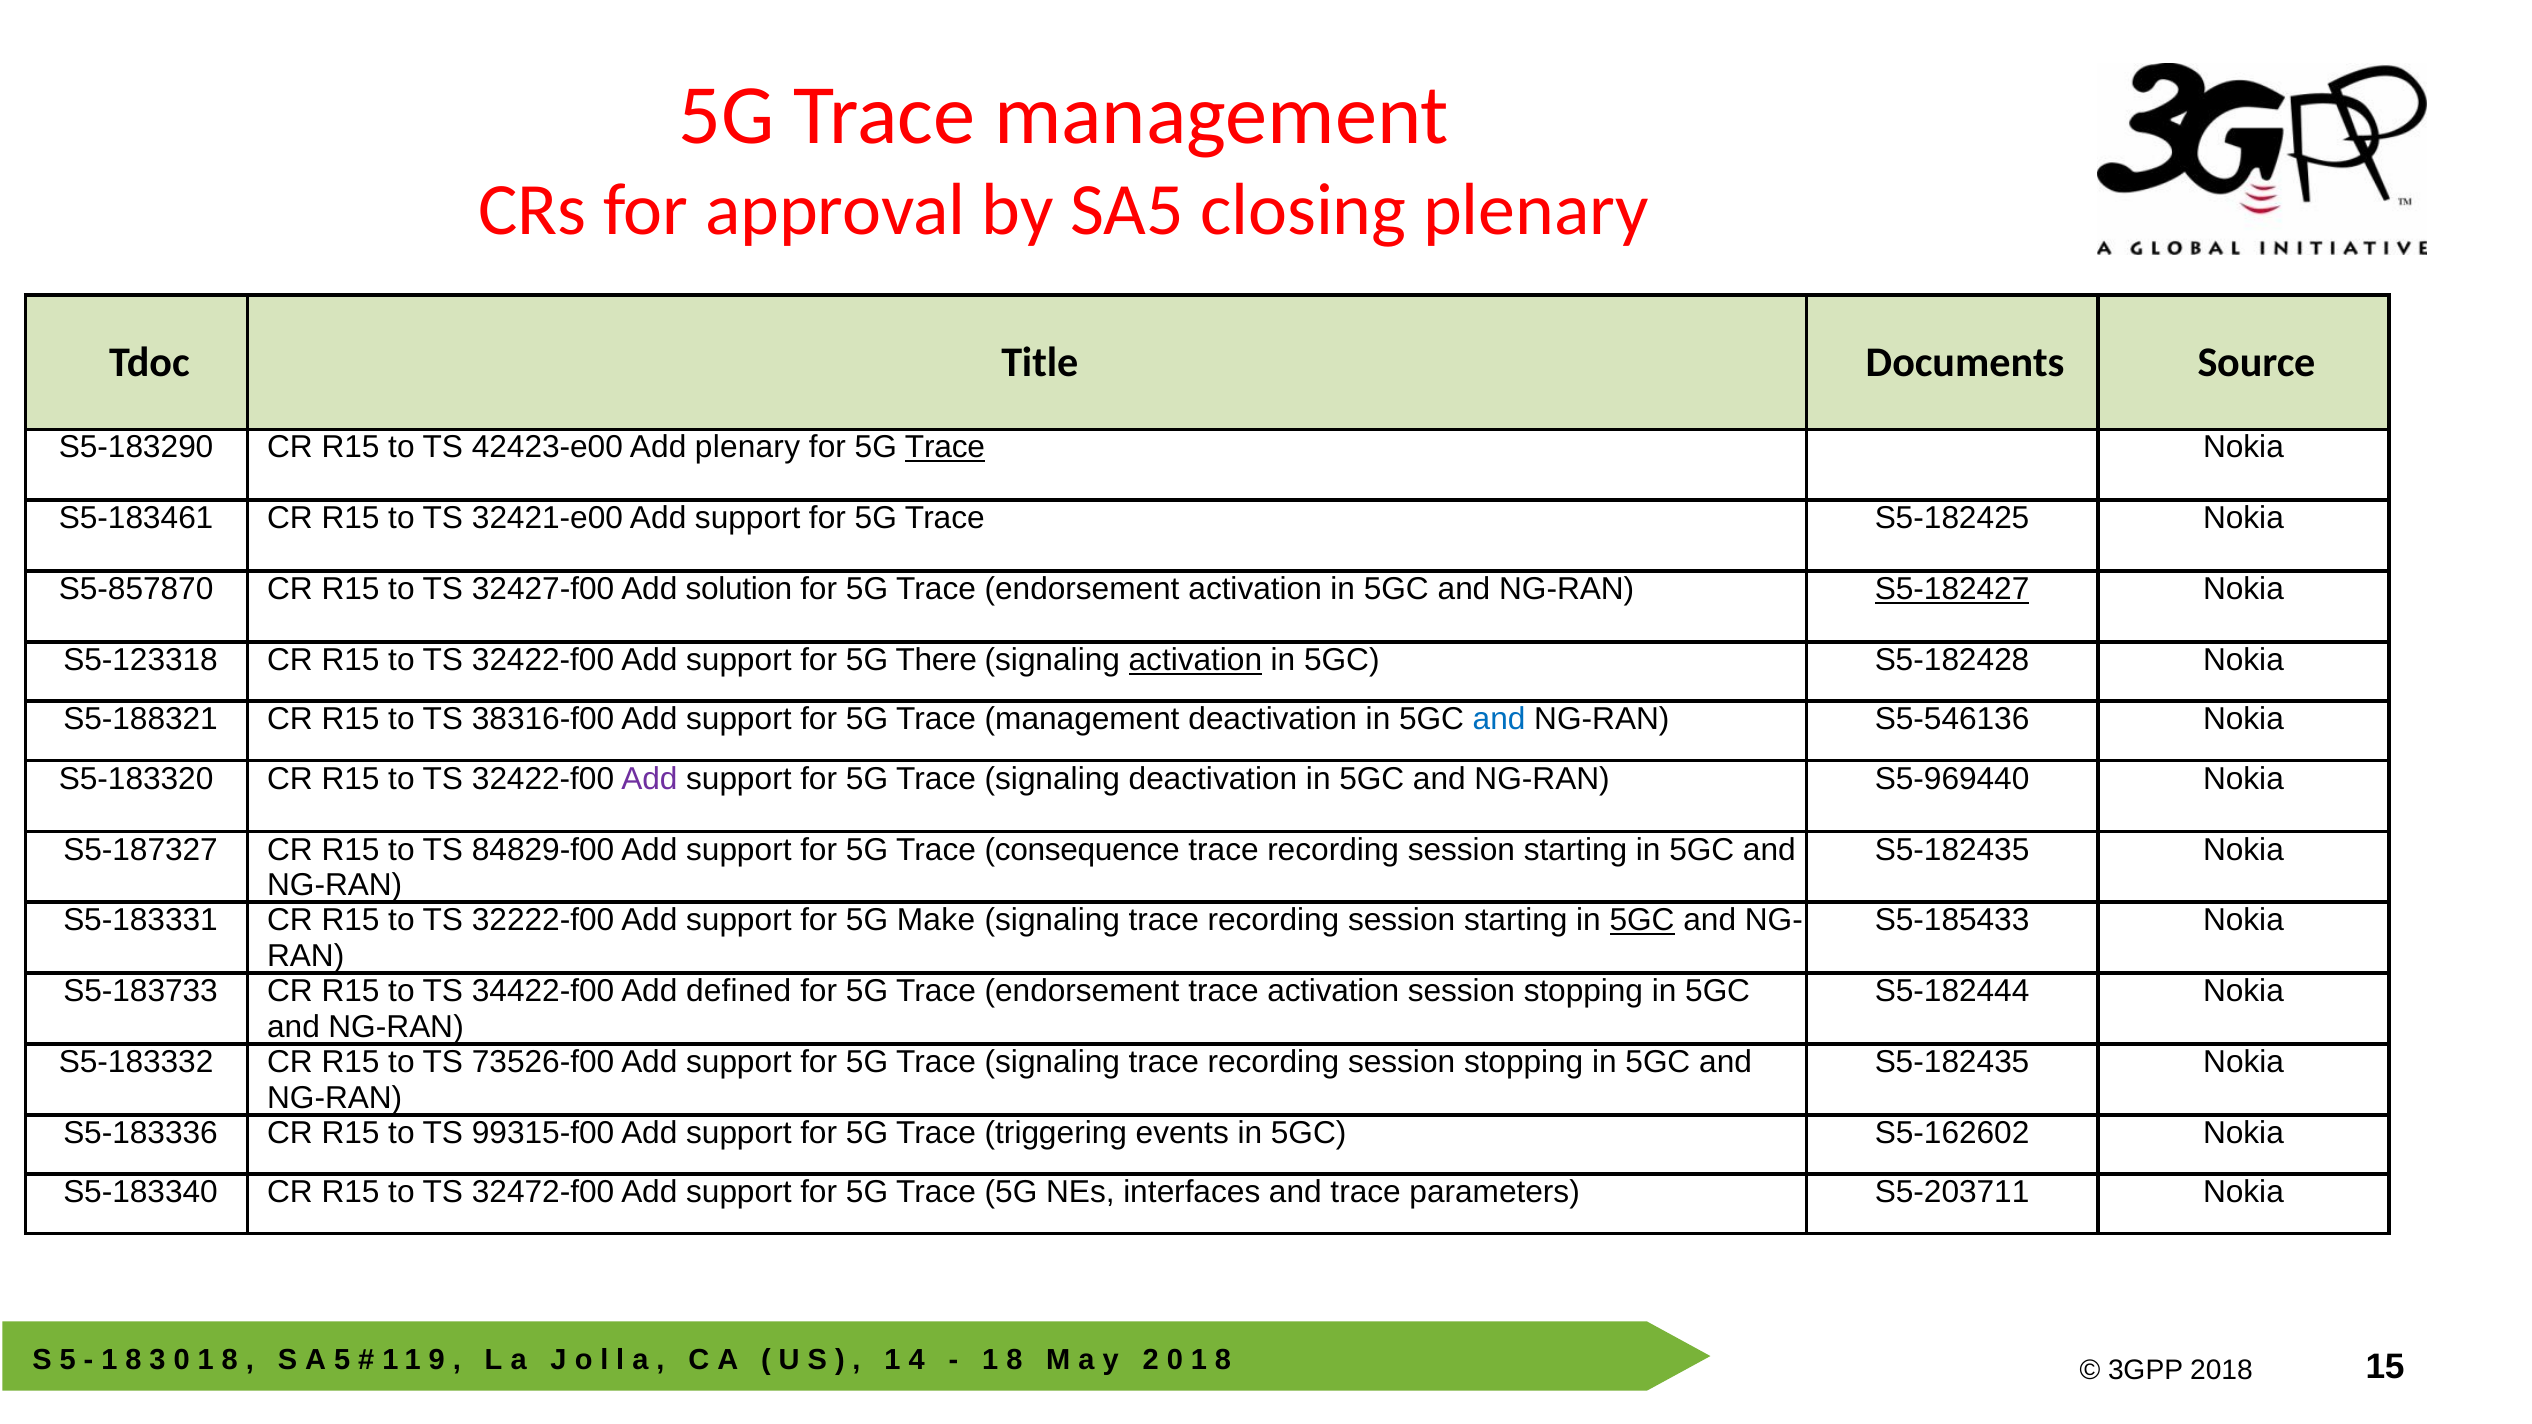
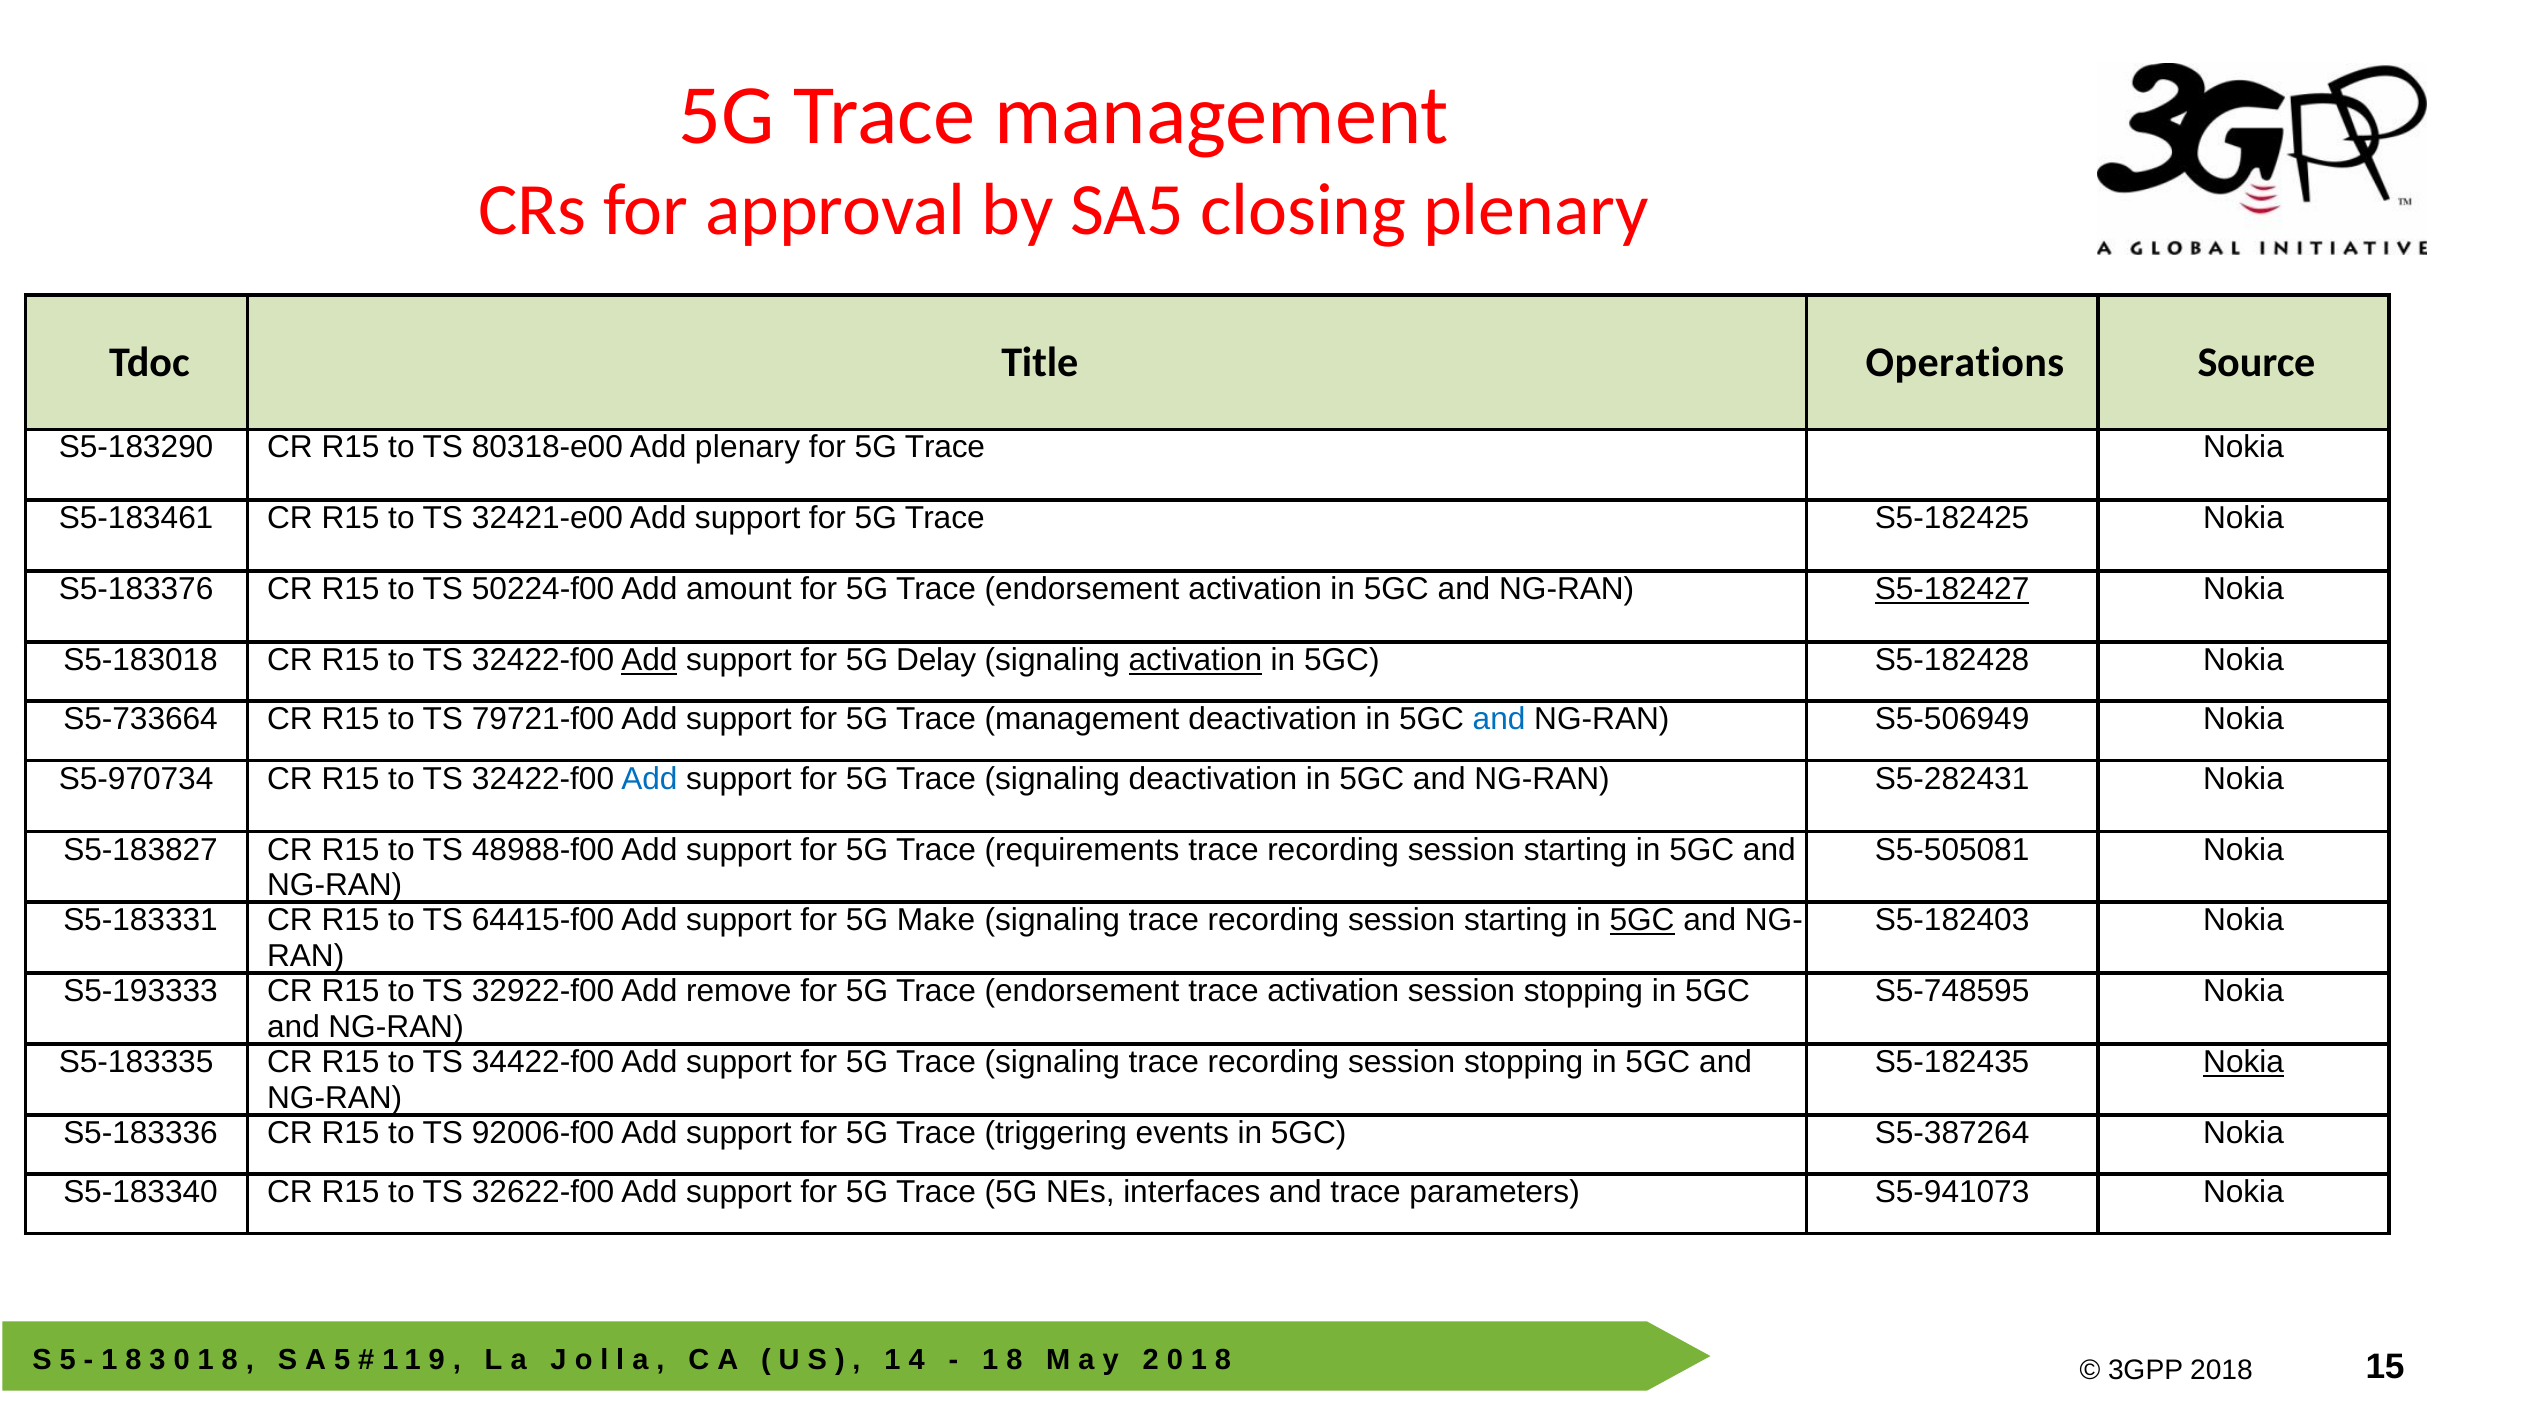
Documents: Documents -> Operations
42423-e00: 42423-e00 -> 80318-e00
Trace at (945, 448) underline: present -> none
S5‑857870: S5‑857870 -> S5‑183376
32427-f00: 32427-f00 -> 50224-f00
solution: solution -> amount
S5‑123318: S5‑123318 -> S5‑183018
Add at (649, 660) underline: none -> present
There: There -> Delay
S5‑188321: S5‑188321 -> S5‑733664
38316-f00: 38316-f00 -> 79721-f00
S5-546136: S5-546136 -> S5-506949
S5‑183320: S5‑183320 -> S5‑970734
Add at (649, 779) colour: purple -> blue
S5-969440: S5-969440 -> S5-282431
S5‑187327: S5‑187327 -> S5‑183827
84829-f00: 84829-f00 -> 48988-f00
consequence: consequence -> requirements
S5-182435 at (1952, 850): S5-182435 -> S5-505081
32222-f00: 32222-f00 -> 64415-f00
S5-185433: S5-185433 -> S5-182403
S5‑183733: S5‑183733 -> S5‑193333
34422-f00: 34422-f00 -> 32922-f00
defined: defined -> remove
S5-182444: S5-182444 -> S5-748595
S5‑183332: S5‑183332 -> S5‑183335
73526-f00: 73526-f00 -> 34422-f00
Nokia at (2244, 1063) underline: none -> present
99315-f00: 99315-f00 -> 92006-f00
S5-162602: S5-162602 -> S5-387264
32472-f00: 32472-f00 -> 32622-f00
S5-203711: S5-203711 -> S5-941073
